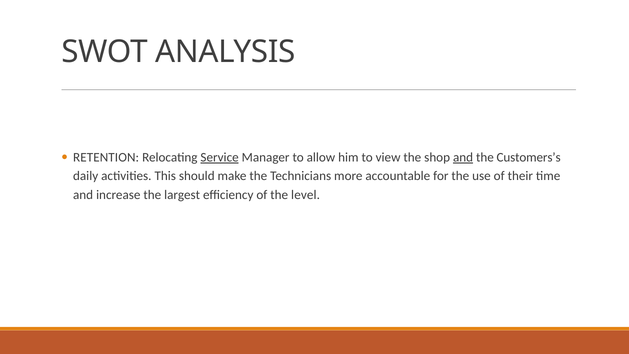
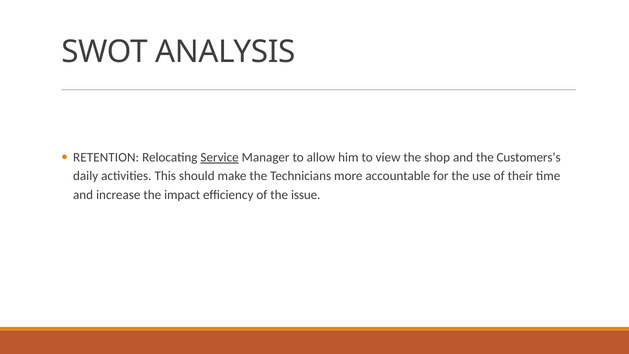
and at (463, 157) underline: present -> none
largest: largest -> impact
level: level -> issue
